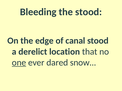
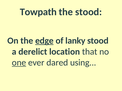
Bleeding: Bleeding -> Towpath
edge underline: none -> present
canal: canal -> lanky
snow: snow -> using
